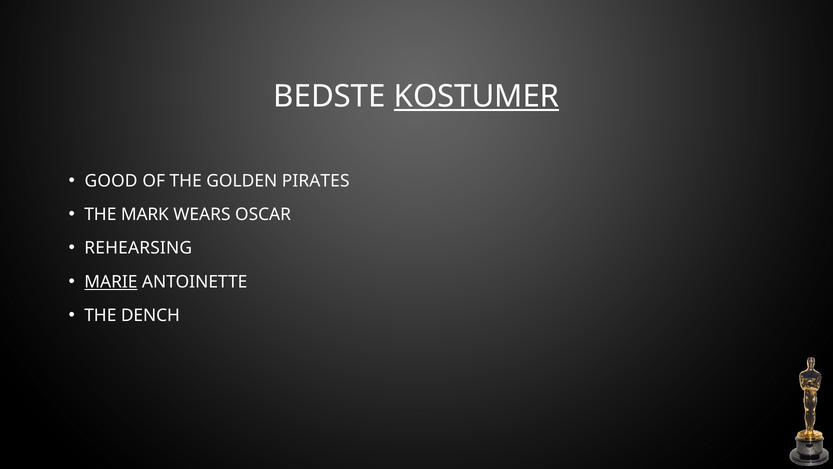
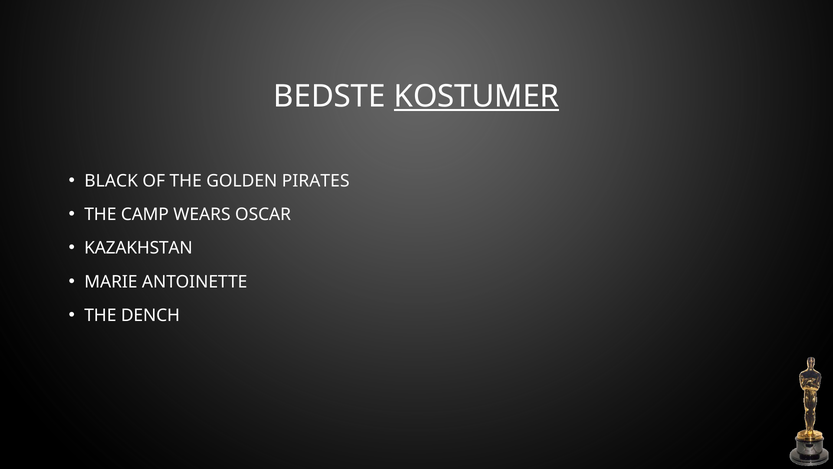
GOOD: GOOD -> BLACK
MARK: MARK -> CAMP
REHEARSING: REHEARSING -> KAZAKHSTAN
MARIE underline: present -> none
